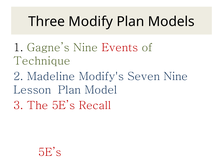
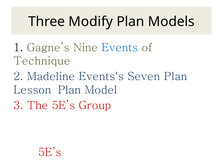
Events colour: red -> blue
Modify's: Modify's -> Events's
Seven Nine: Nine -> Plan
Recall: Recall -> Group
